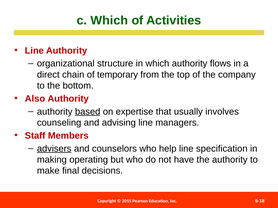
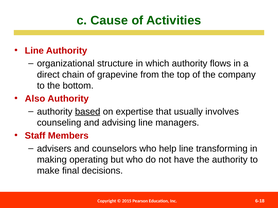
c Which: Which -> Cause
temporary: temporary -> grapevine
advisers underline: present -> none
specification: specification -> transforming
